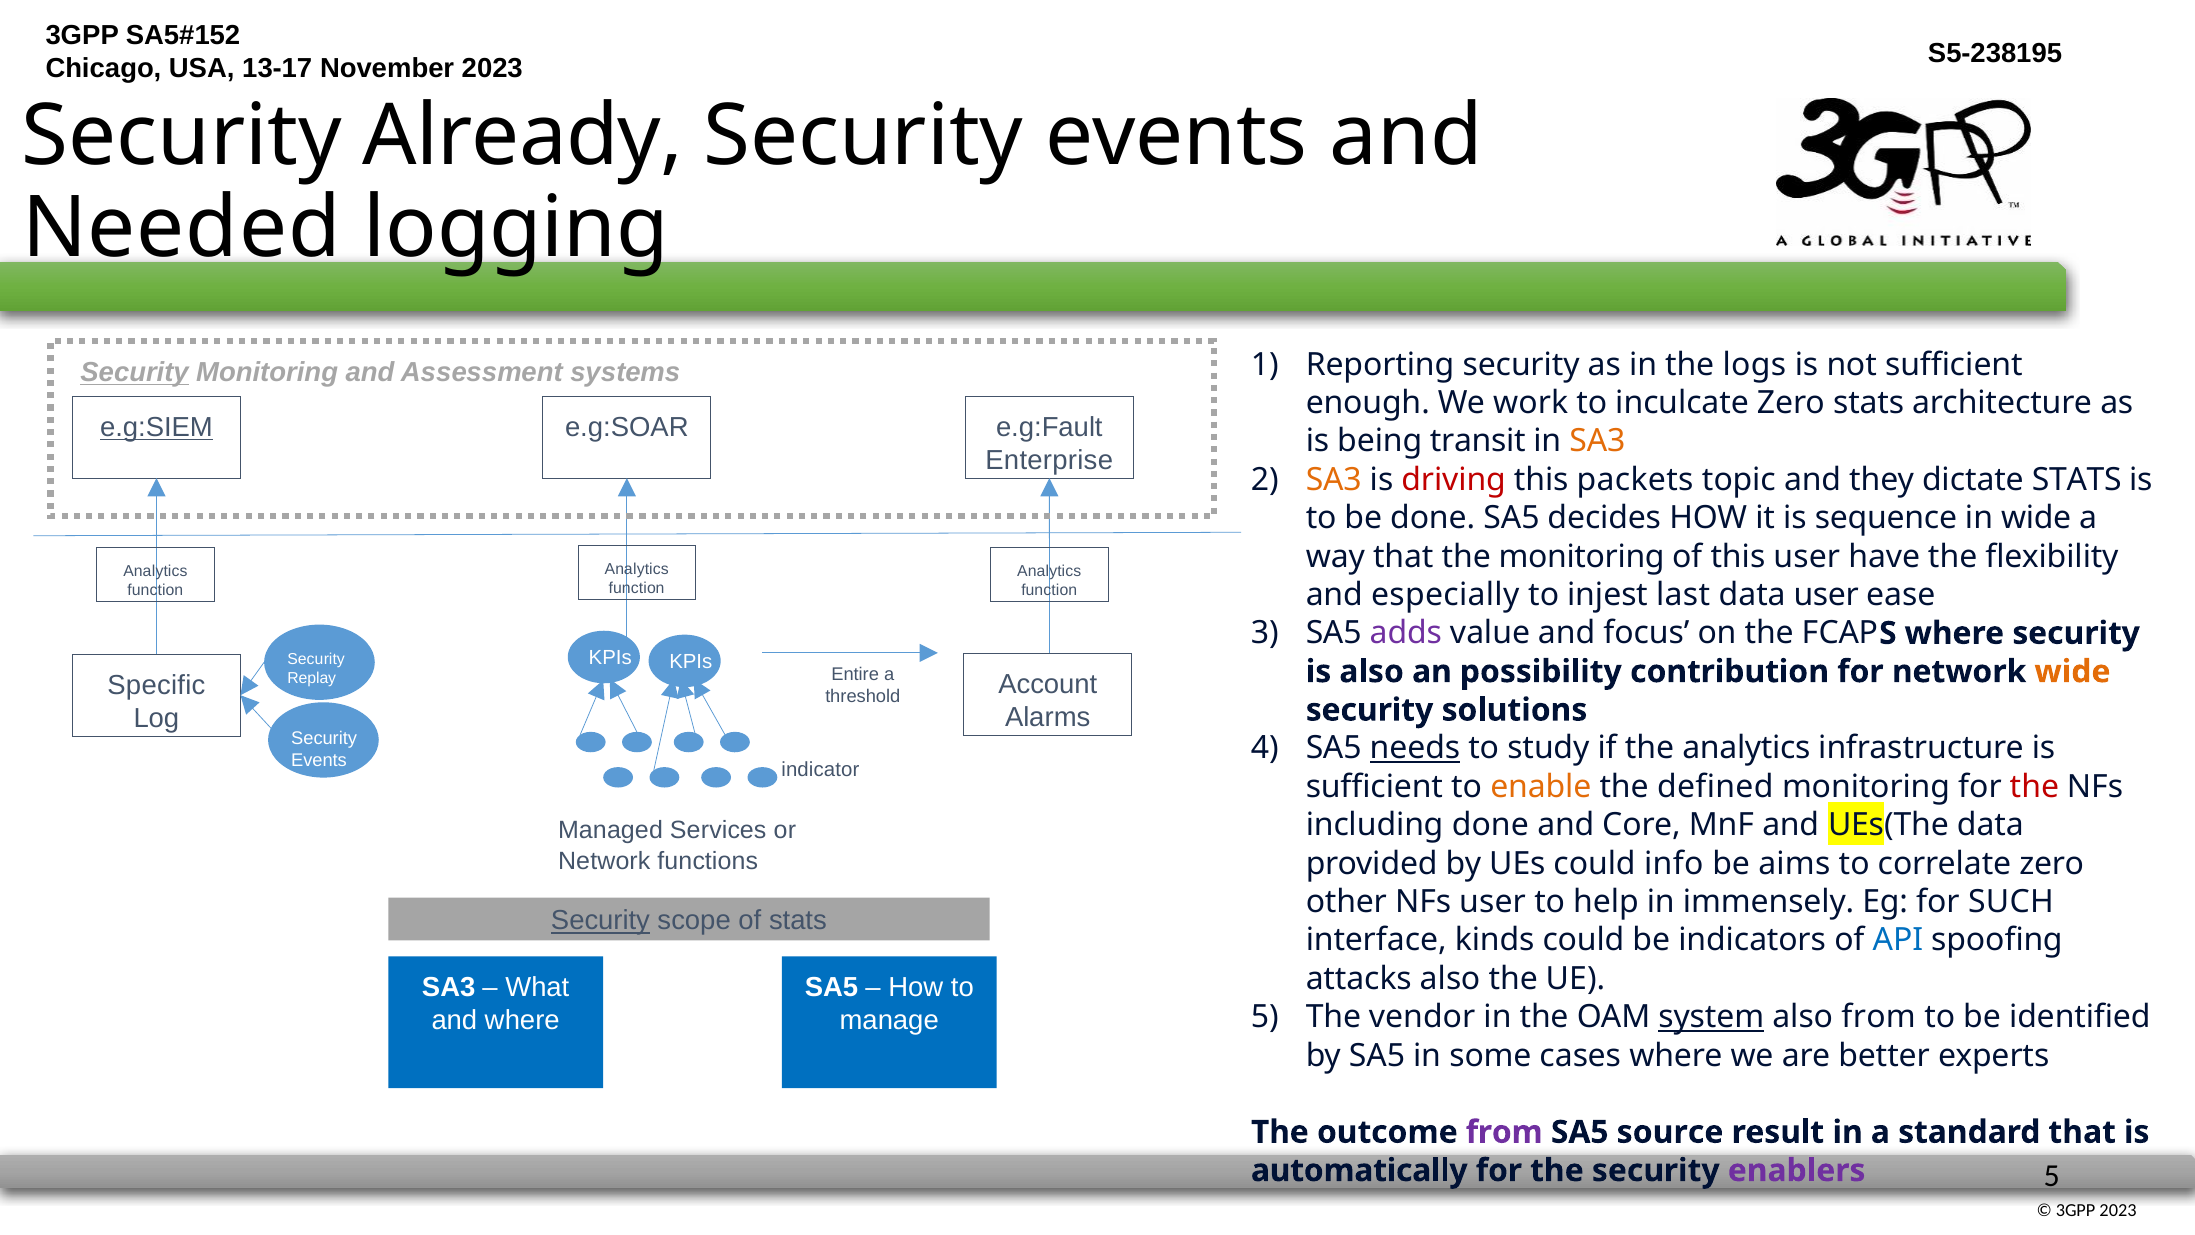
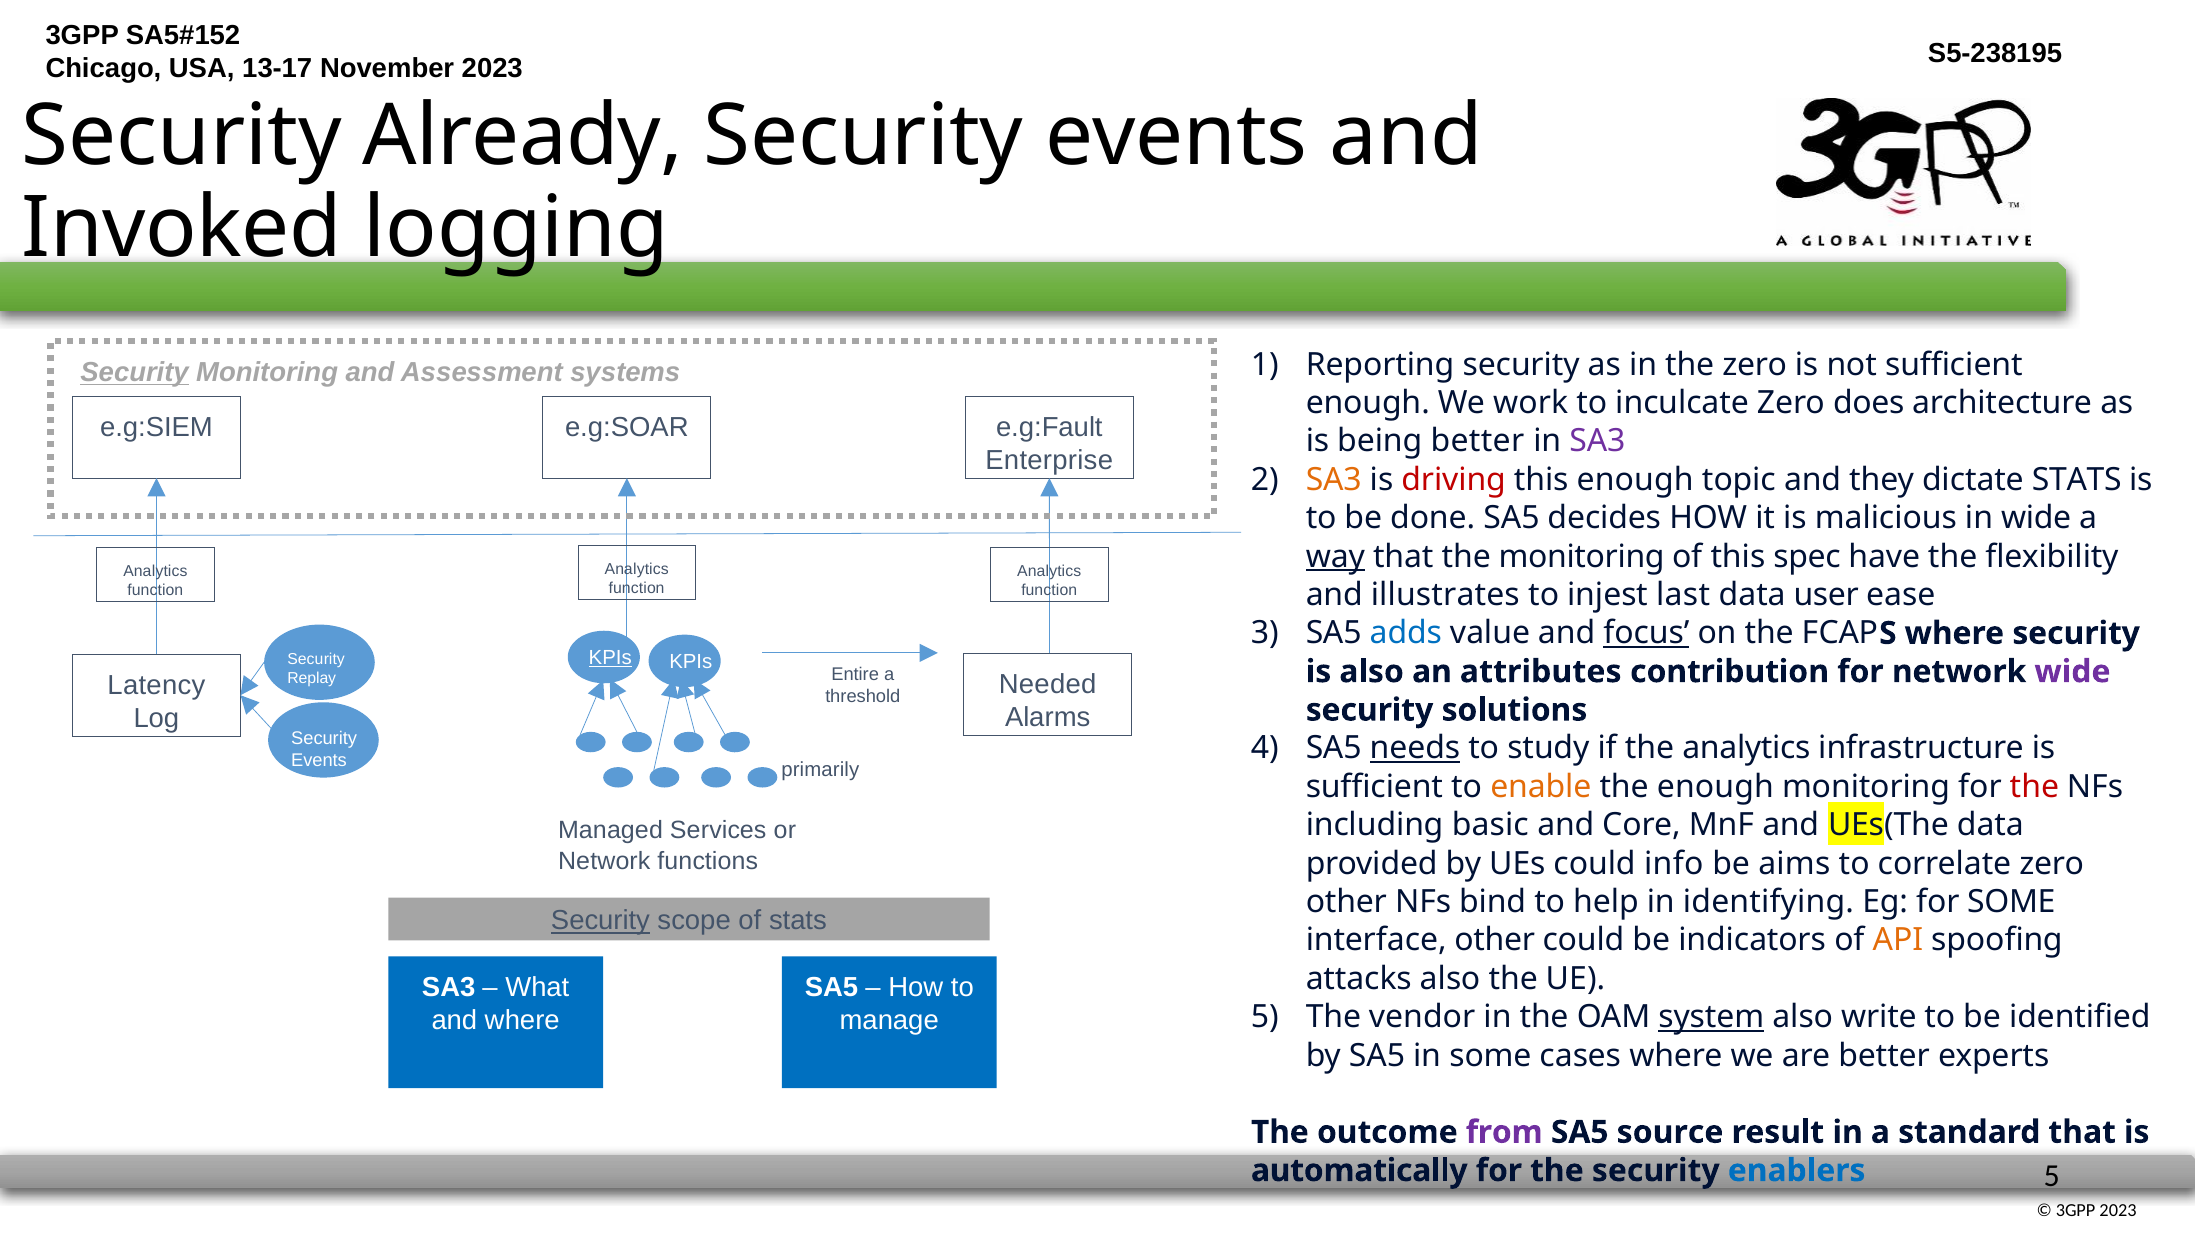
Needed: Needed -> Invoked
the logs: logs -> zero
Zero stats: stats -> does
e.g:SIEM underline: present -> none
being transit: transit -> better
SA3 at (1597, 441) colour: orange -> purple
this packets: packets -> enough
sequence: sequence -> malicious
way underline: none -> present
this user: user -> spec
especially: especially -> illustrates
adds colour: purple -> blue
focus underline: none -> present
KPIs at (610, 657) underline: none -> present
possibility: possibility -> attributes
wide at (2072, 672) colour: orange -> purple
Account: Account -> Needed
Specific: Specific -> Latency
indicator: indicator -> primarily
the defined: defined -> enough
including done: done -> basic
NFs user: user -> bind
immensely: immensely -> identifying
for SUCH: SUCH -> SOME
interface kinds: kinds -> other
API colour: blue -> orange
also from: from -> write
enablers colour: purple -> blue
